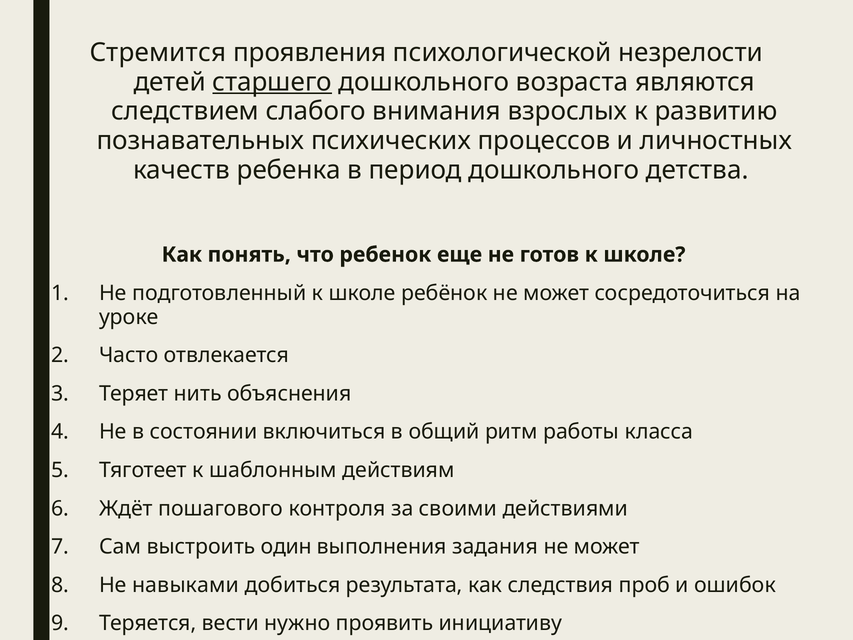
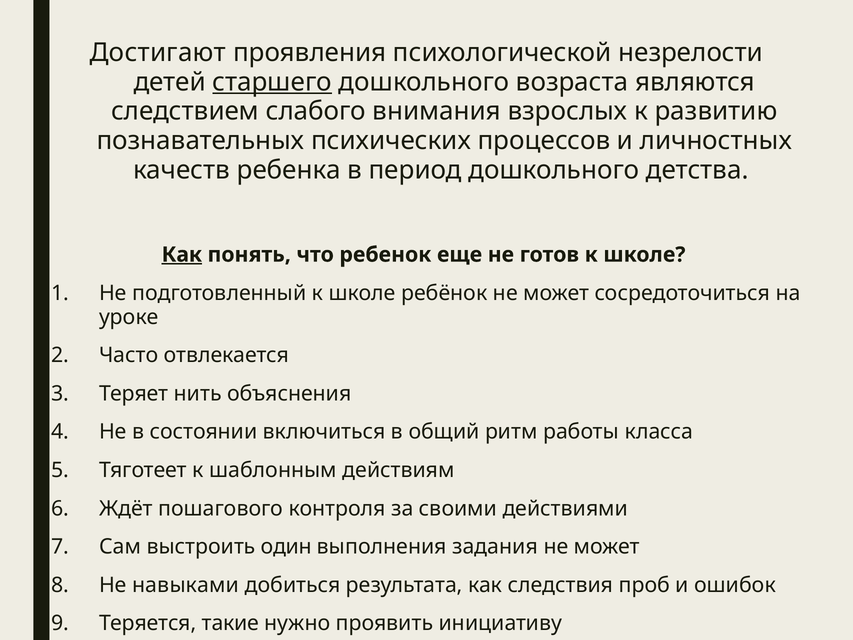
Стремится: Стремится -> Достигают
Как at (182, 255) underline: none -> present
вести: вести -> такие
